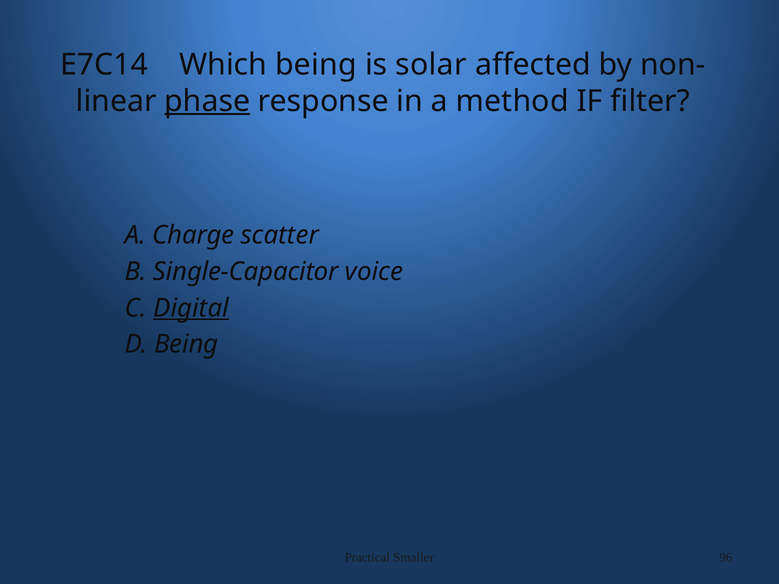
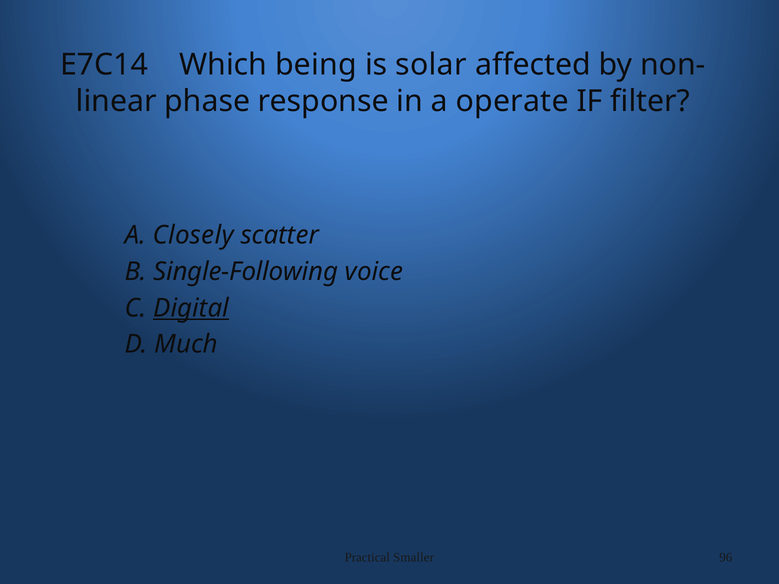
phase underline: present -> none
method: method -> operate
Charge: Charge -> Closely
Single-Capacitor: Single-Capacitor -> Single-Following
D Being: Being -> Much
